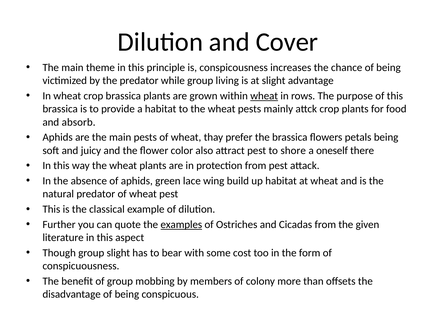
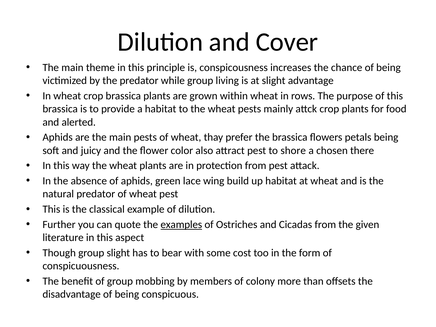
wheat at (264, 96) underline: present -> none
absorb: absorb -> alerted
oneself: oneself -> chosen
